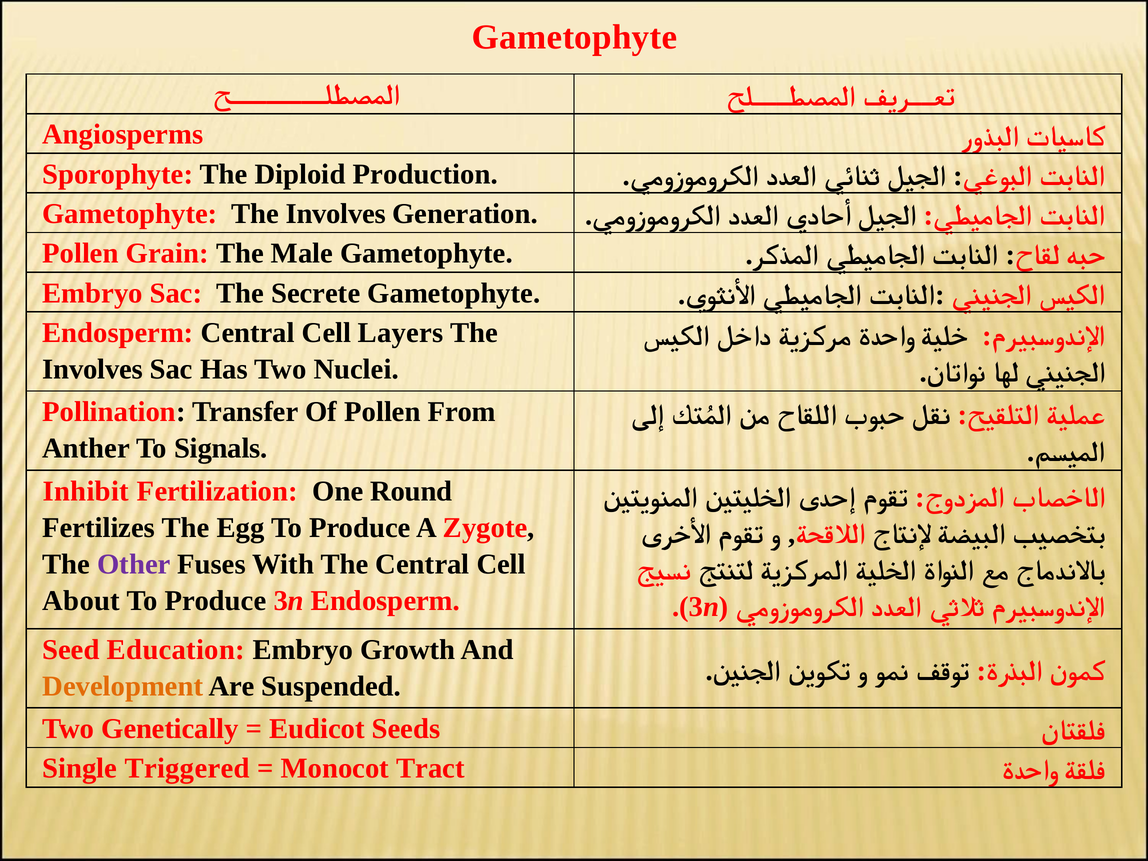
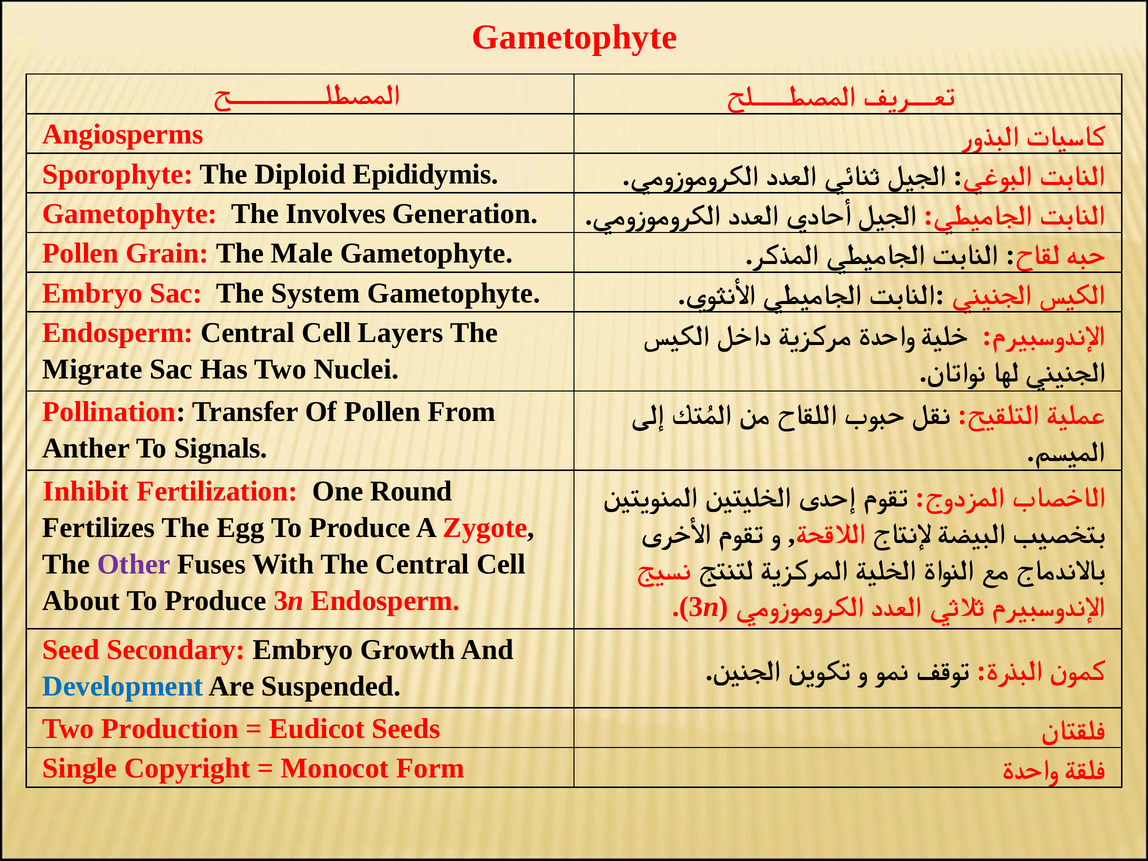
Production: Production -> Epididymis
Secrete: Secrete -> System
Involves at (93, 369): Involves -> Migrate
Education: Education -> Secondary
Development colour: orange -> blue
Genetically: Genetically -> Production
Triggered: Triggered -> Copyright
Tract: Tract -> Form
